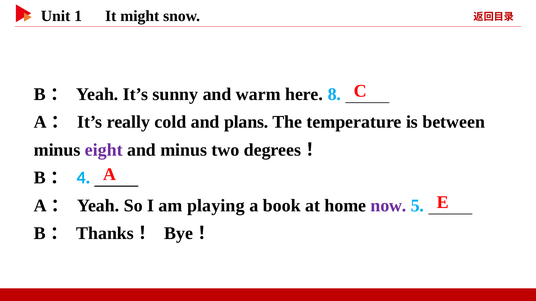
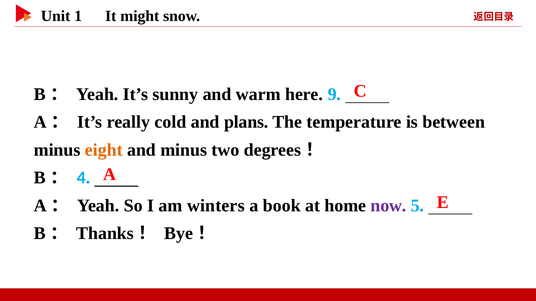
8: 8 -> 9
eight colour: purple -> orange
playing: playing -> winters
